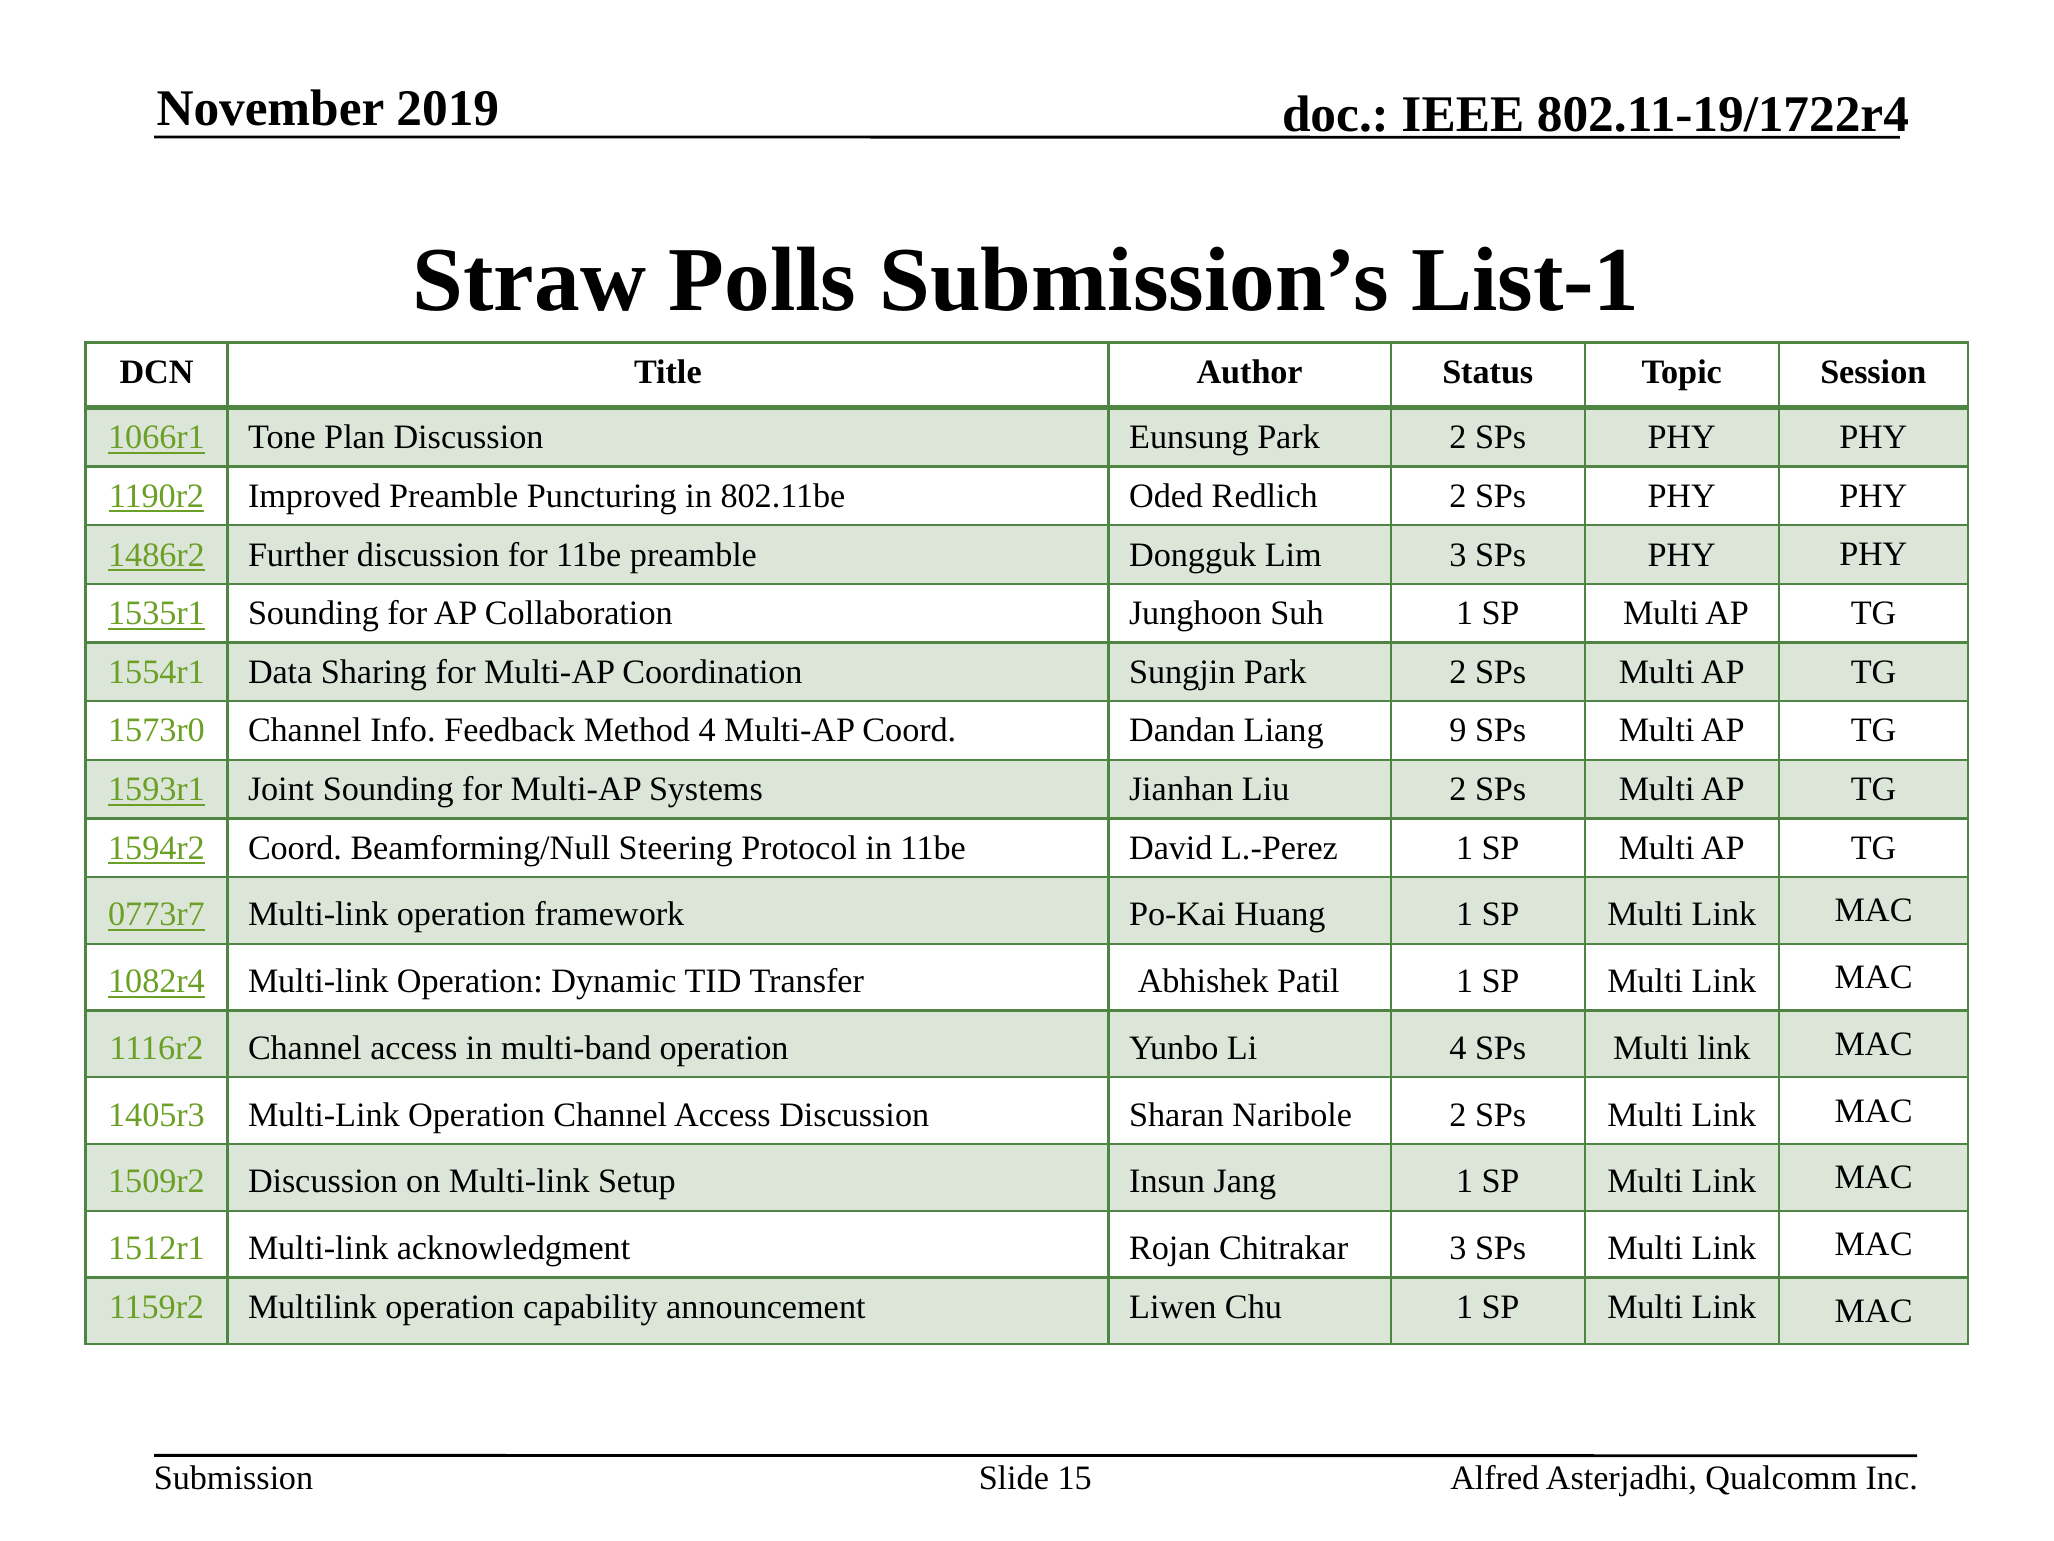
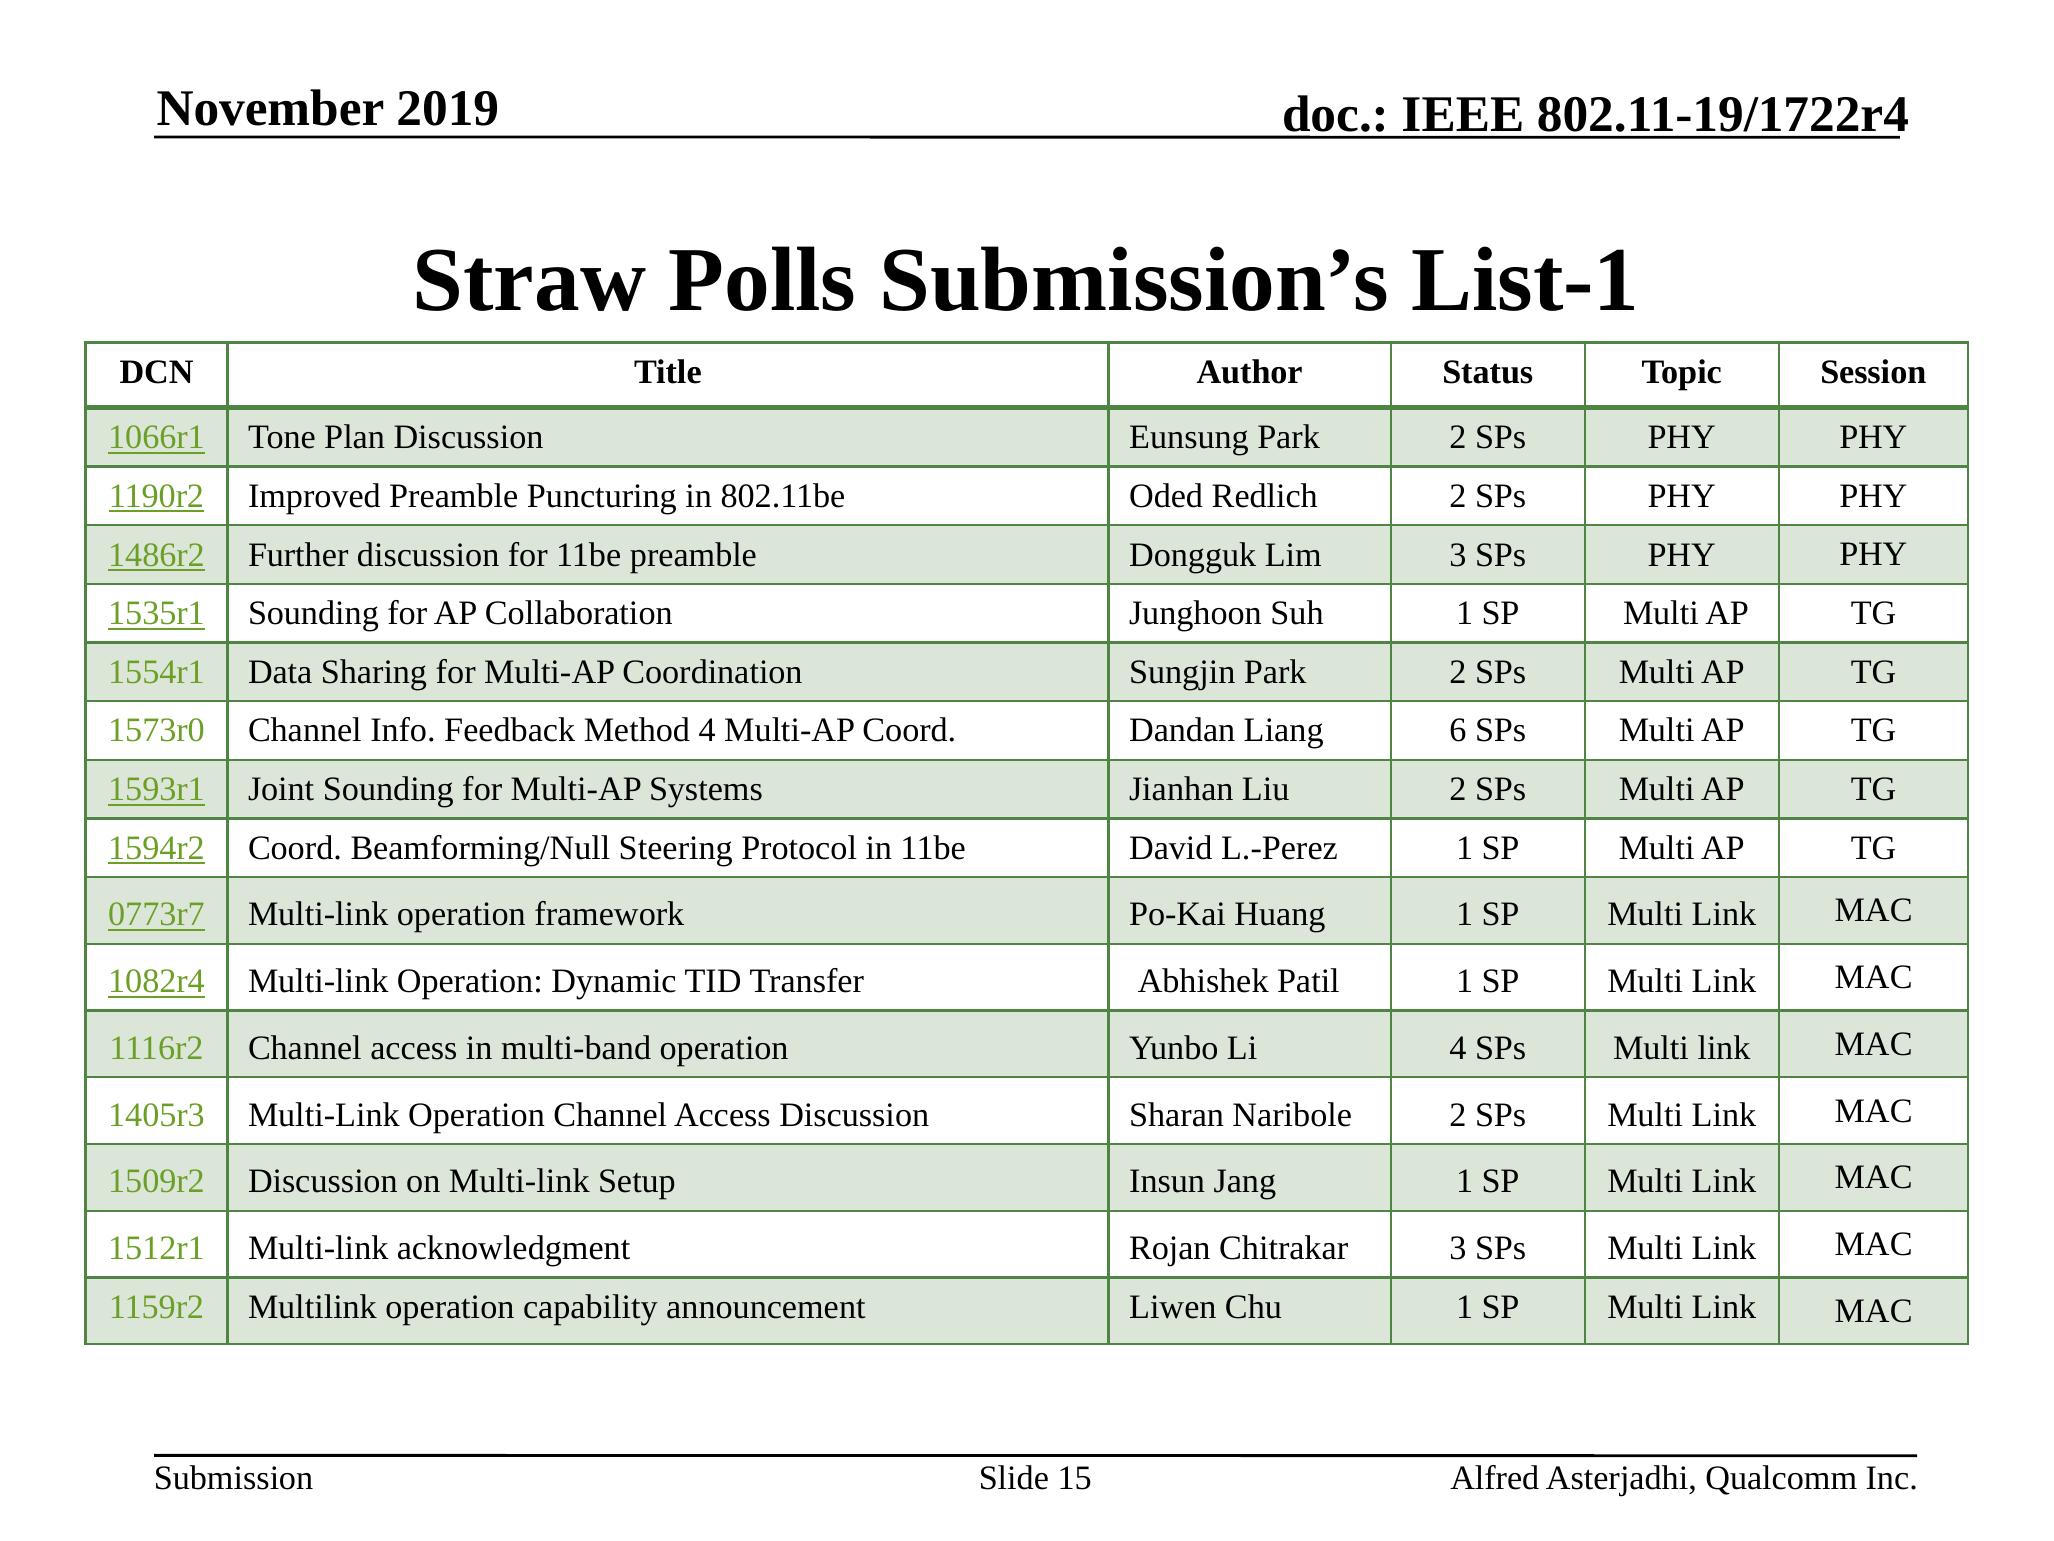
9: 9 -> 6
